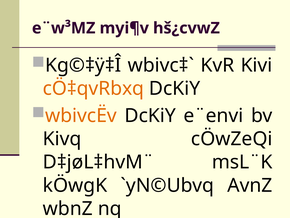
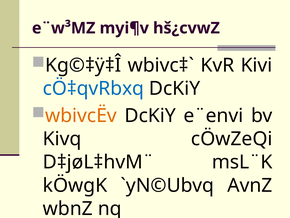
cÖ‡qvRbxq colour: orange -> blue
